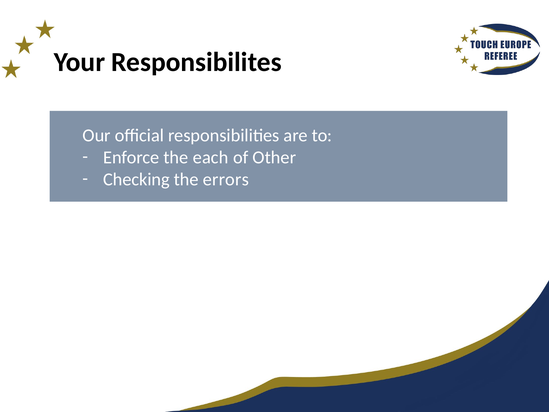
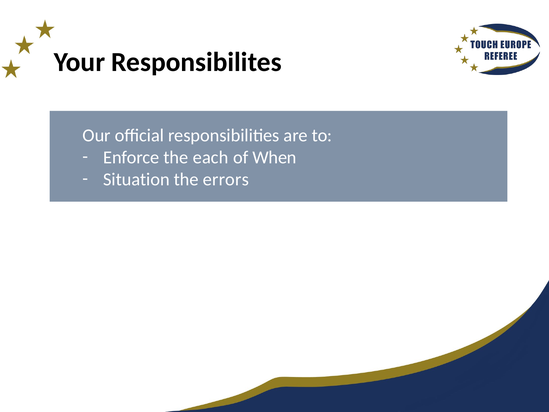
Other: Other -> When
Checking: Checking -> Situation
